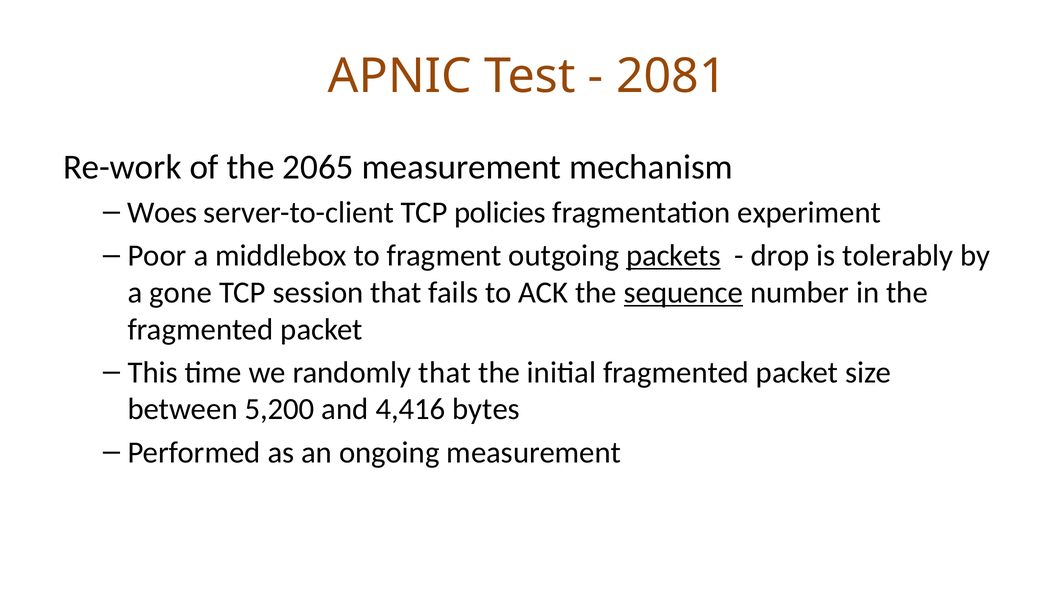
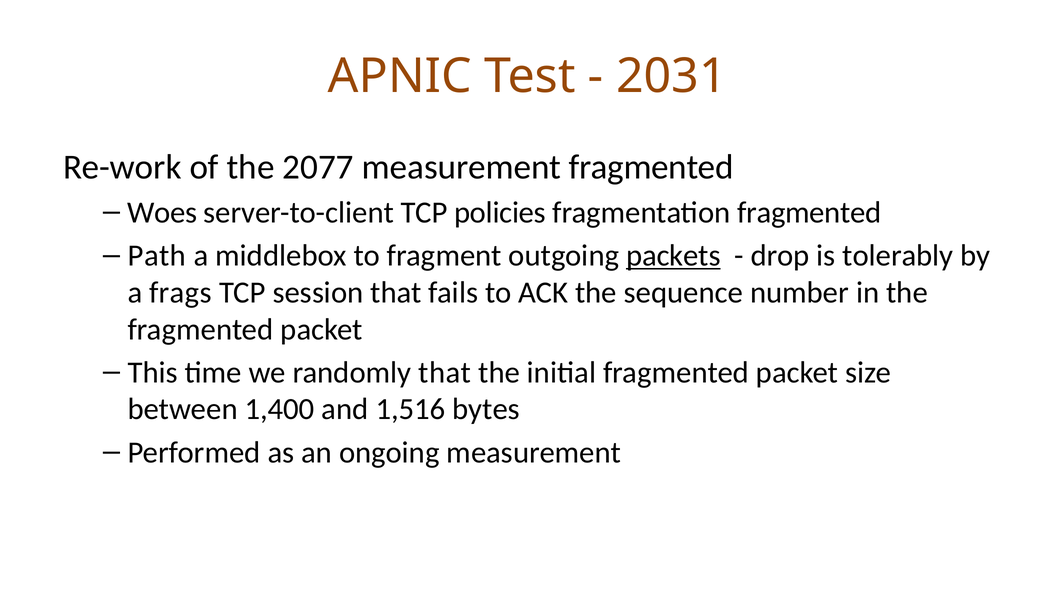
2081: 2081 -> 2031
2065: 2065 -> 2077
measurement mechanism: mechanism -> fragmented
fragmentation experiment: experiment -> fragmented
Poor: Poor -> Path
gone: gone -> frags
sequence underline: present -> none
5,200: 5,200 -> 1,400
4,416: 4,416 -> 1,516
